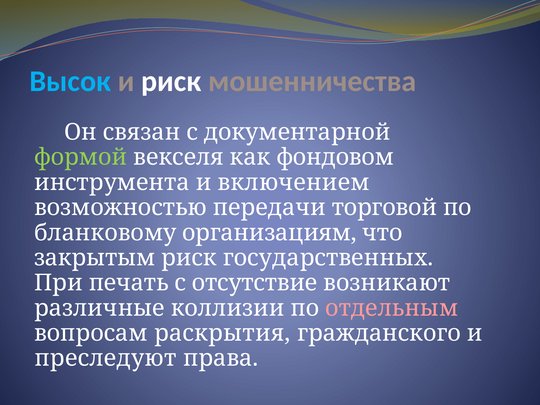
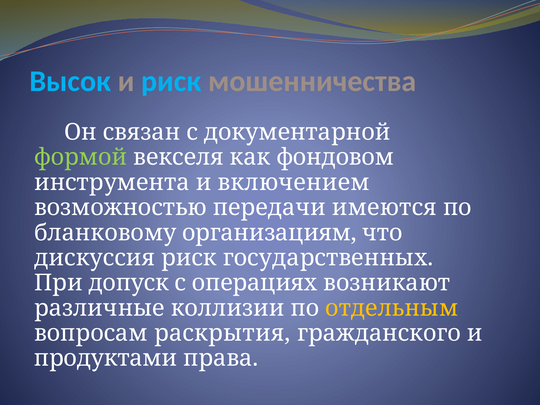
риск at (171, 81) colour: white -> light blue
торговой: торговой -> имеются
закрытым: закрытым -> дискуссия
печать: печать -> допуск
отсутствие: отсутствие -> операциях
отдельным colour: pink -> yellow
преследуют: преследуют -> продуктами
